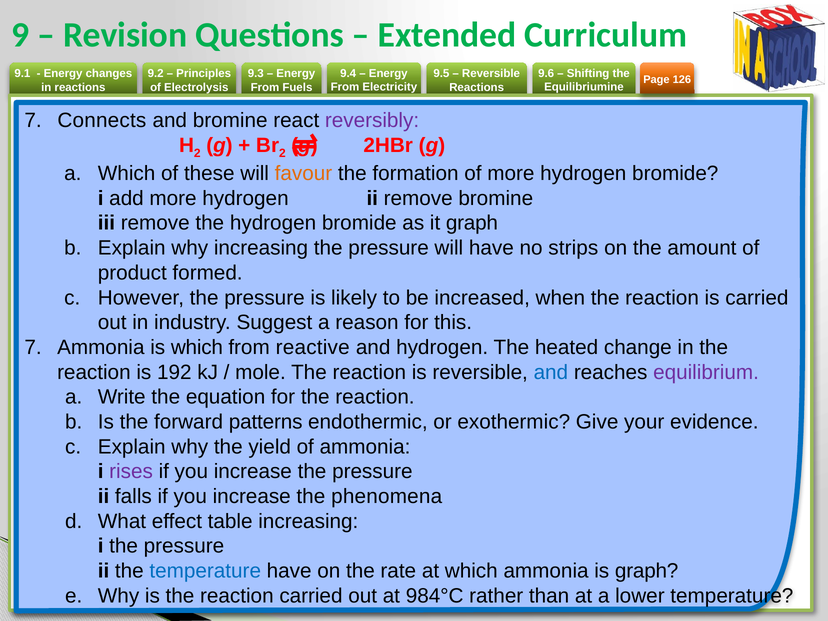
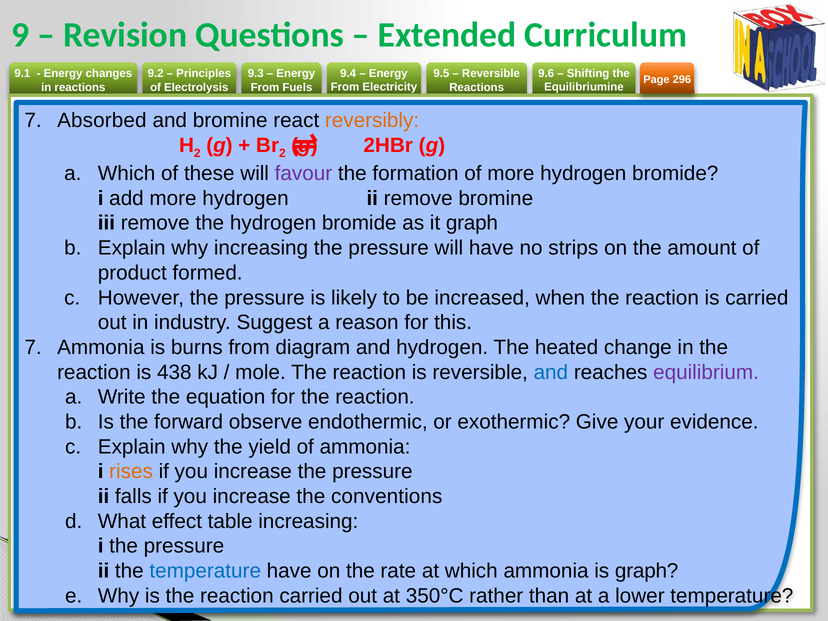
126: 126 -> 296
Connects: Connects -> Absorbed
reversibly colour: purple -> orange
favour colour: orange -> purple
is which: which -> burns
reactive: reactive -> diagram
192: 192 -> 438
patterns: patterns -> observe
rises colour: purple -> orange
phenomena: phenomena -> conventions
984°C: 984°C -> 350°C
